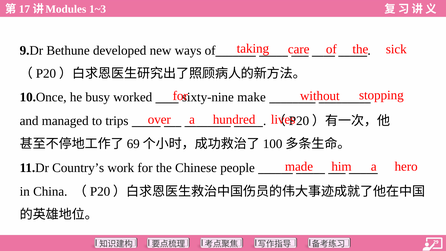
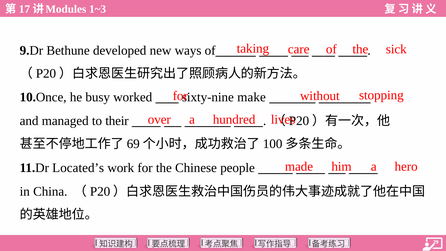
trips: trips -> their
Country’s: Country’s -> Located’s
